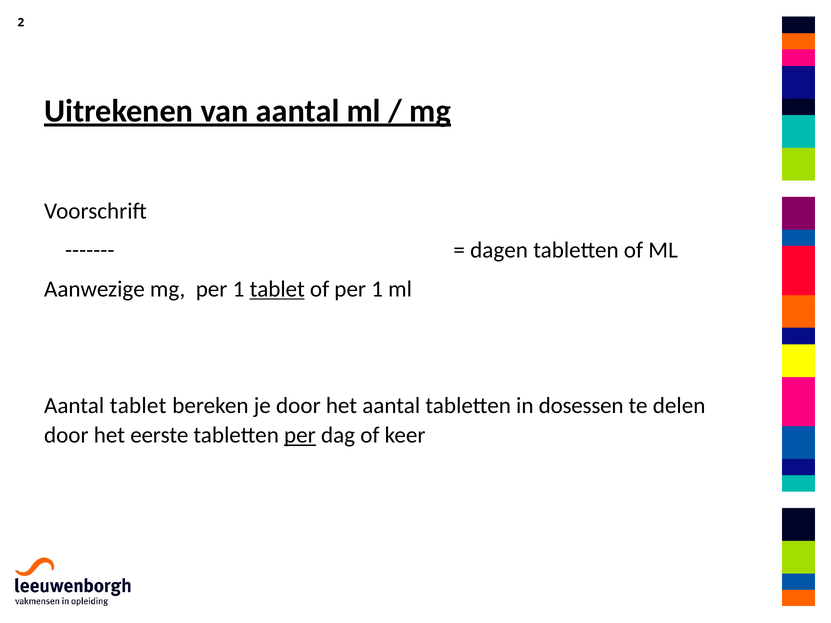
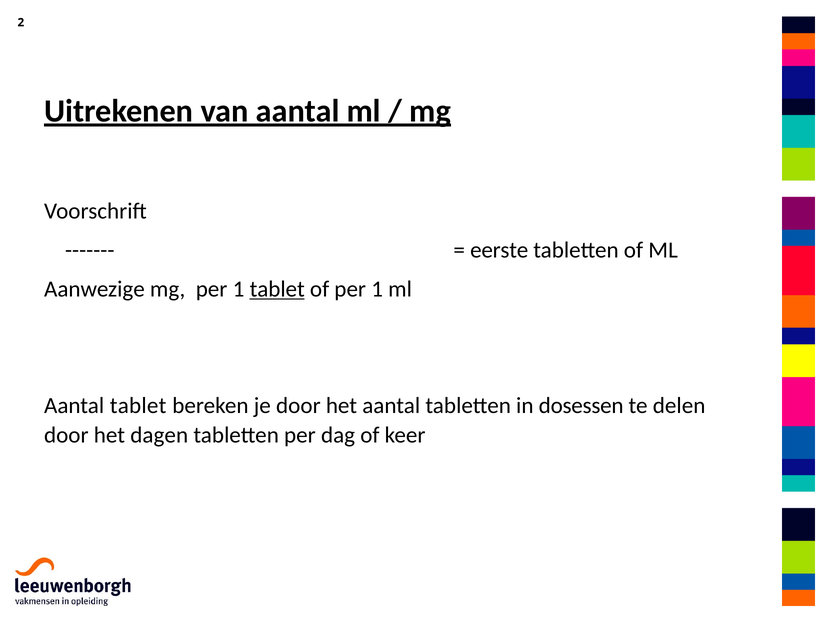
dagen: dagen -> eerste
eerste: eerste -> dagen
per at (300, 435) underline: present -> none
